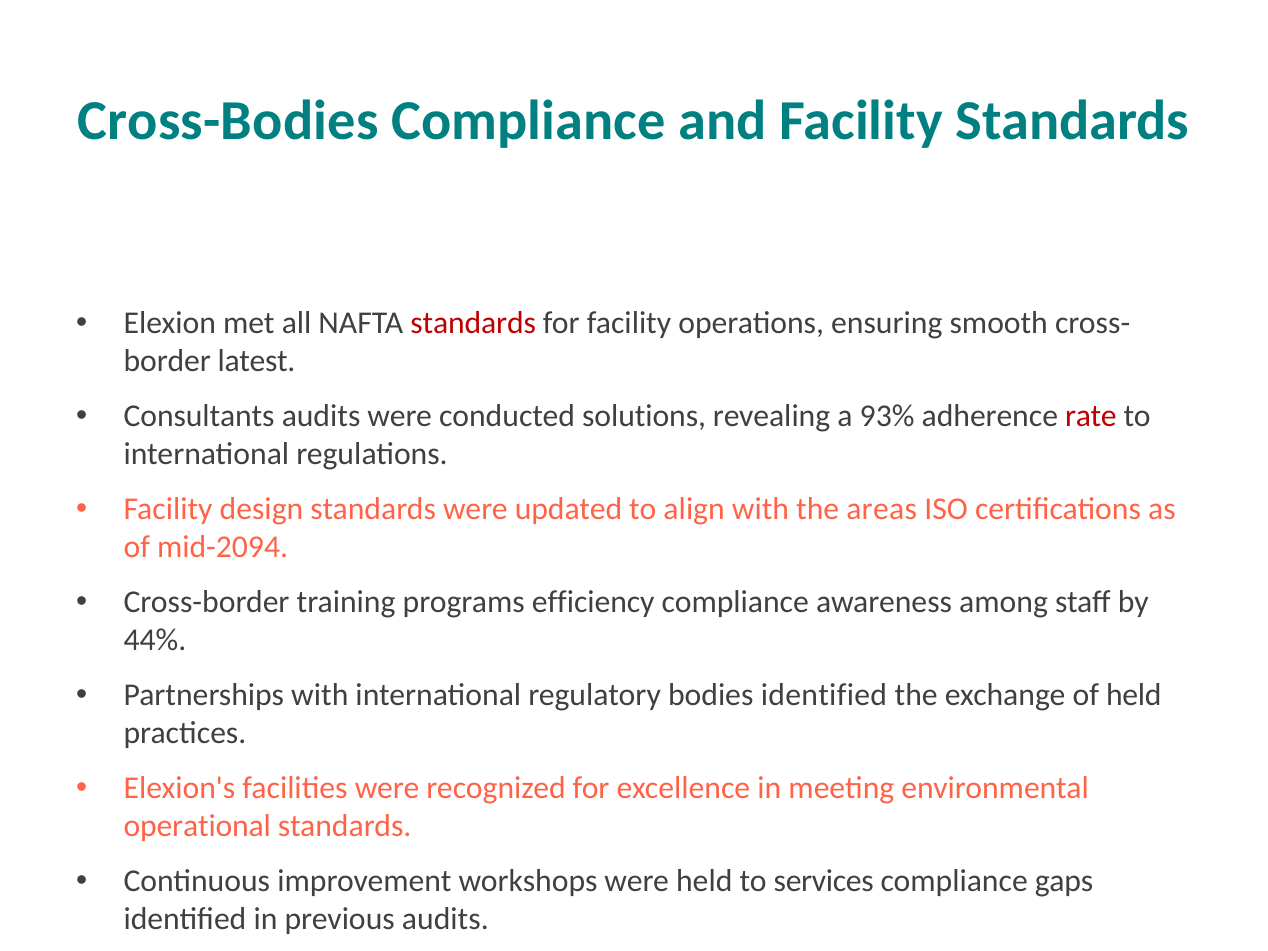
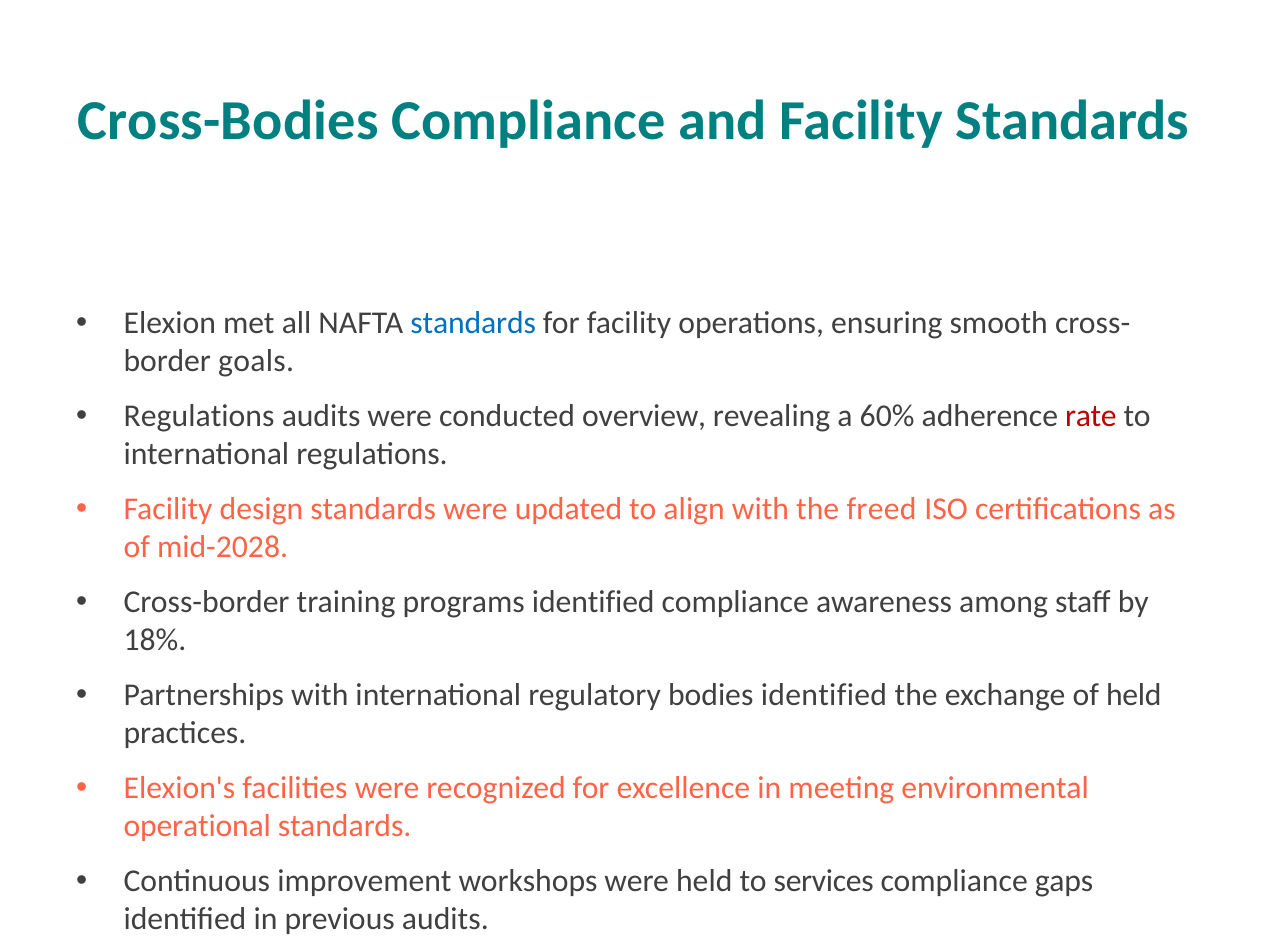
standards at (473, 323) colour: red -> blue
latest: latest -> goals
Consultants at (199, 416): Consultants -> Regulations
solutions: solutions -> overview
93%: 93% -> 60%
areas: areas -> freed
mid-2094: mid-2094 -> mid-2028
programs efficiency: efficiency -> identified
44%: 44% -> 18%
